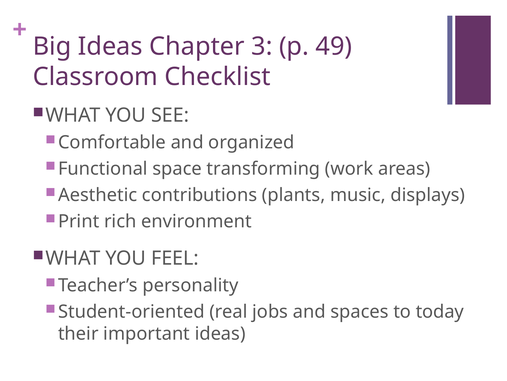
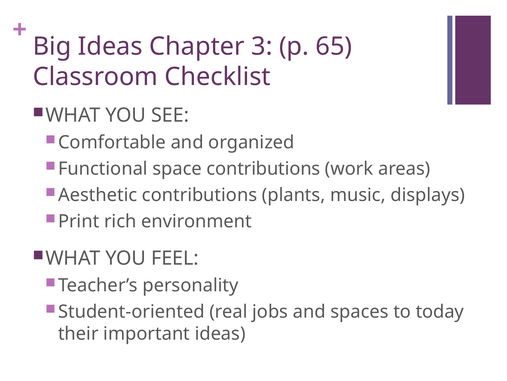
49: 49 -> 65
space transforming: transforming -> contributions
